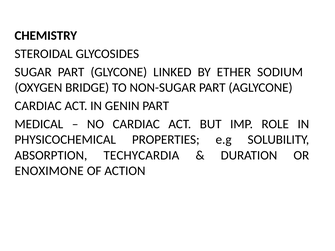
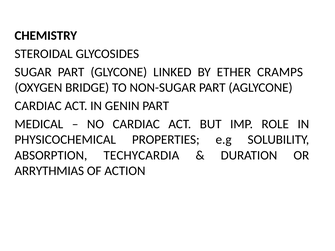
SODIUM: SODIUM -> CRAMPS
ENOXIMONE: ENOXIMONE -> ARRYTHMIAS
